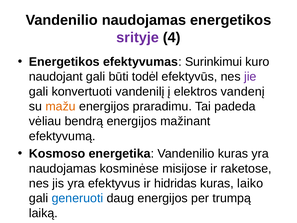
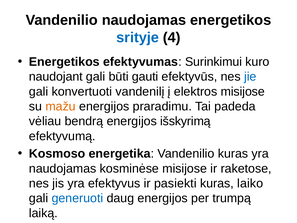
srityje colour: purple -> blue
todėl: todėl -> gauti
jie colour: purple -> blue
elektros vandenį: vandenį -> misijose
mažinant: mažinant -> išskyrimą
hidridas: hidridas -> pasiekti
